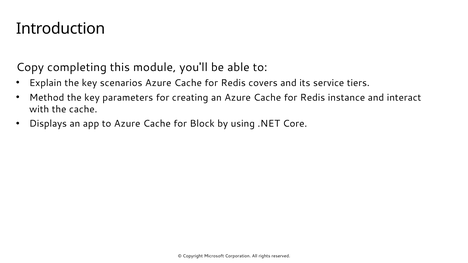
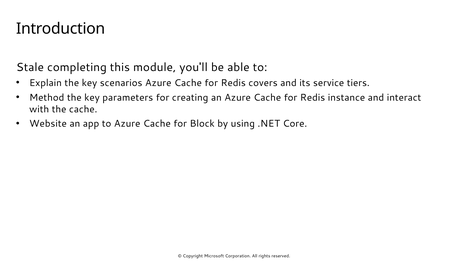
Copy: Copy -> Stale
Displays: Displays -> Website
